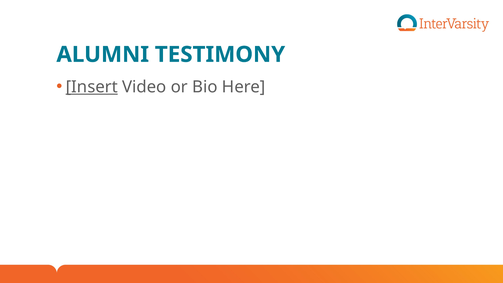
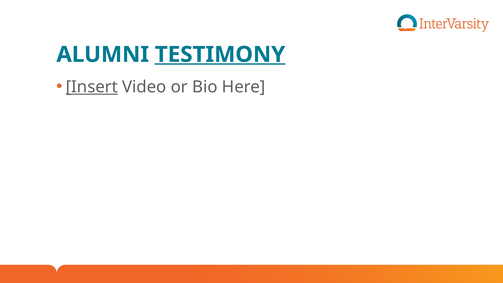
TESTIMONY underline: none -> present
